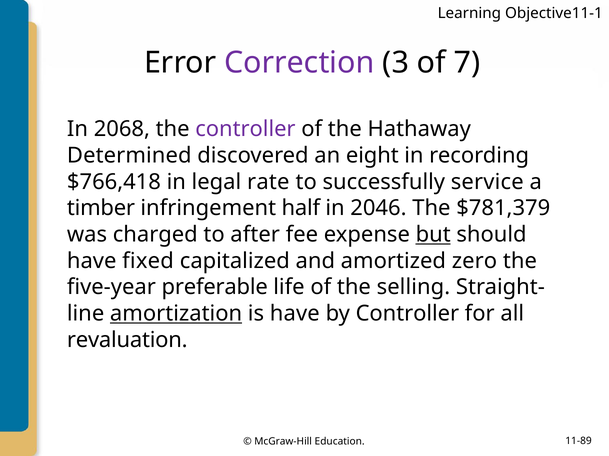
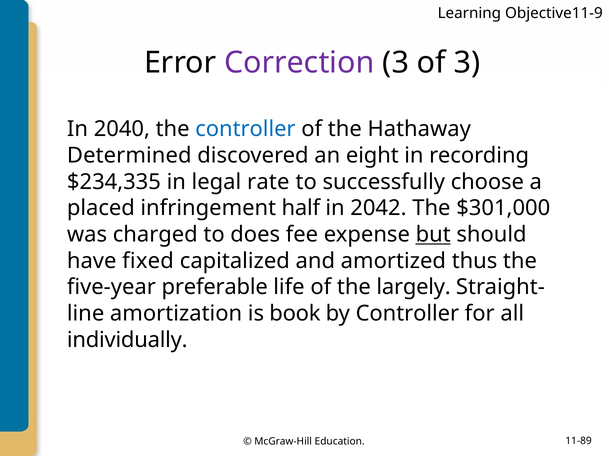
Objective11-1: Objective11-1 -> Objective11-9
of 7: 7 -> 3
2068: 2068 -> 2040
controller at (245, 129) colour: purple -> blue
$766,418: $766,418 -> $234,335
service: service -> choose
timber: timber -> placed
2046: 2046 -> 2042
$781,379: $781,379 -> $301,000
after: after -> does
zero: zero -> thus
selling: selling -> largely
amortization underline: present -> none
is have: have -> book
revaluation: revaluation -> individually
